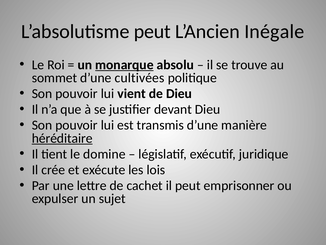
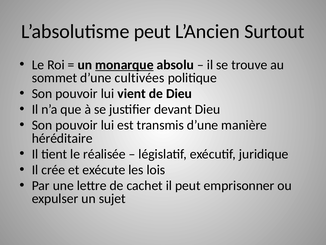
Inégale: Inégale -> Surtout
héréditaire underline: present -> none
domine: domine -> réalisée
